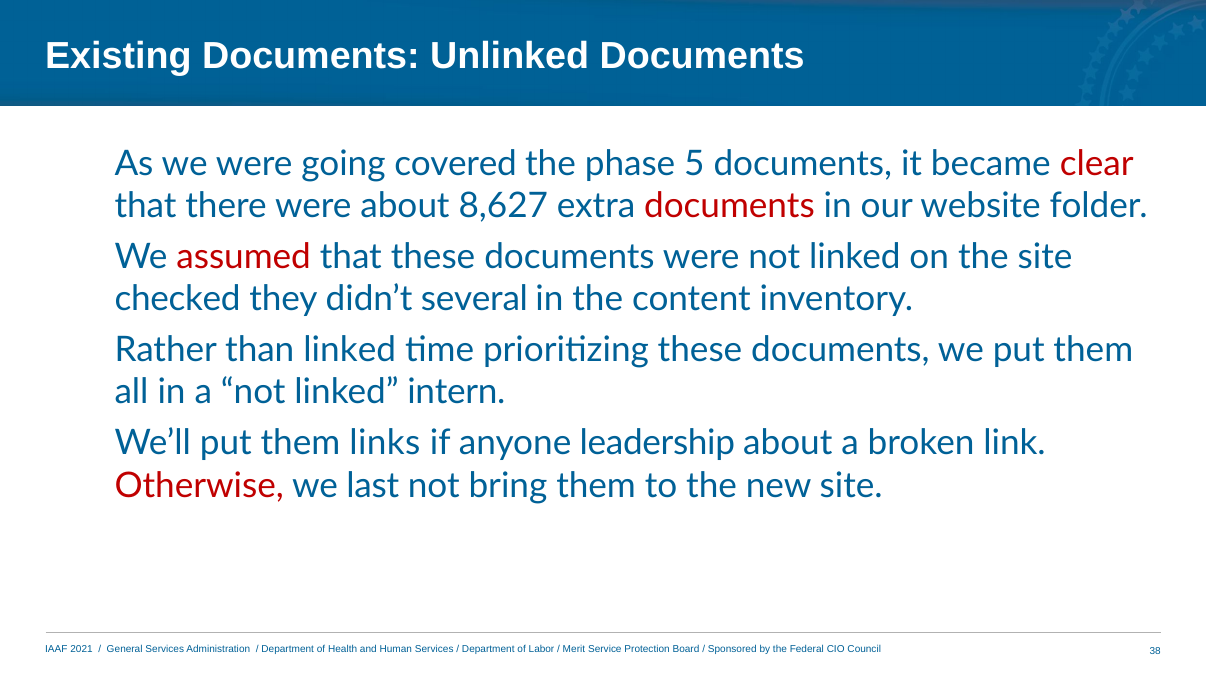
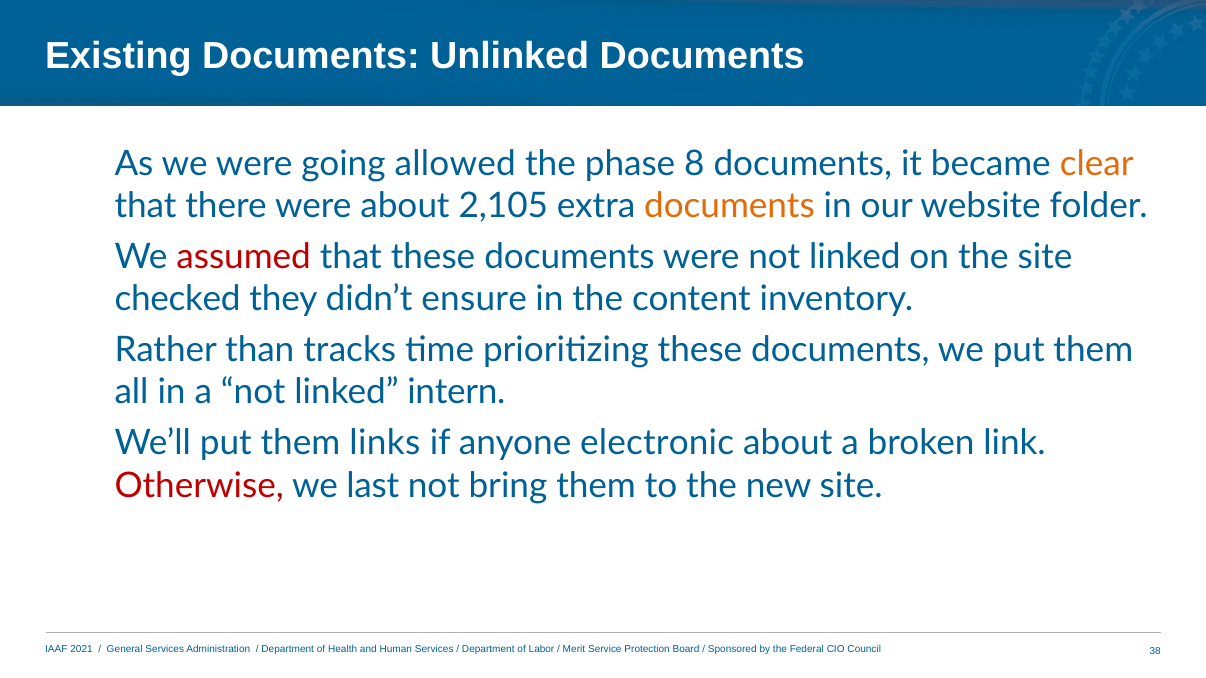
covered: covered -> allowed
5: 5 -> 8
clear colour: red -> orange
8,627: 8,627 -> 2,105
documents at (729, 206) colour: red -> orange
several: several -> ensure
than linked: linked -> tracks
leadership: leadership -> electronic
